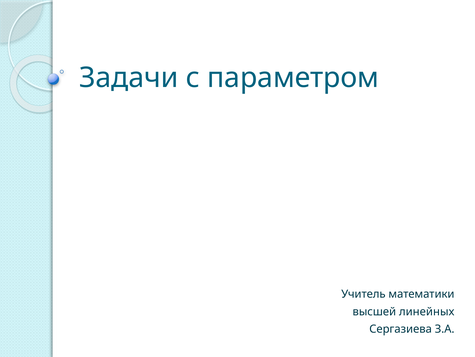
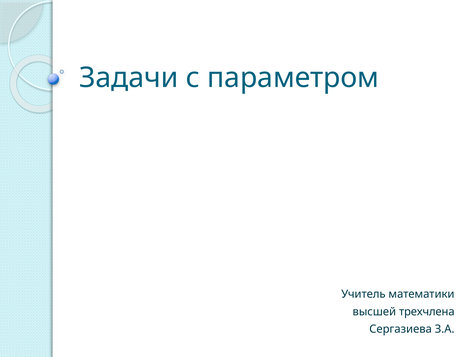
линейных: линейных -> трехчлена
